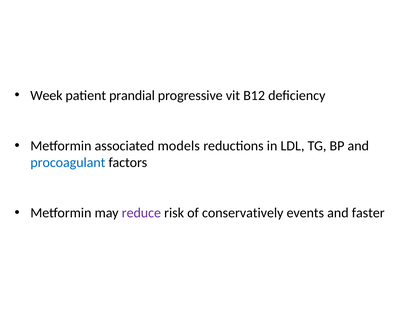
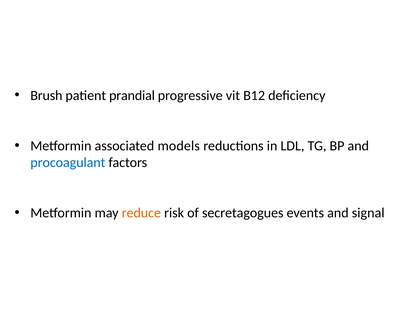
Week: Week -> Brush
reduce colour: purple -> orange
conservatively: conservatively -> secretagogues
faster: faster -> signal
